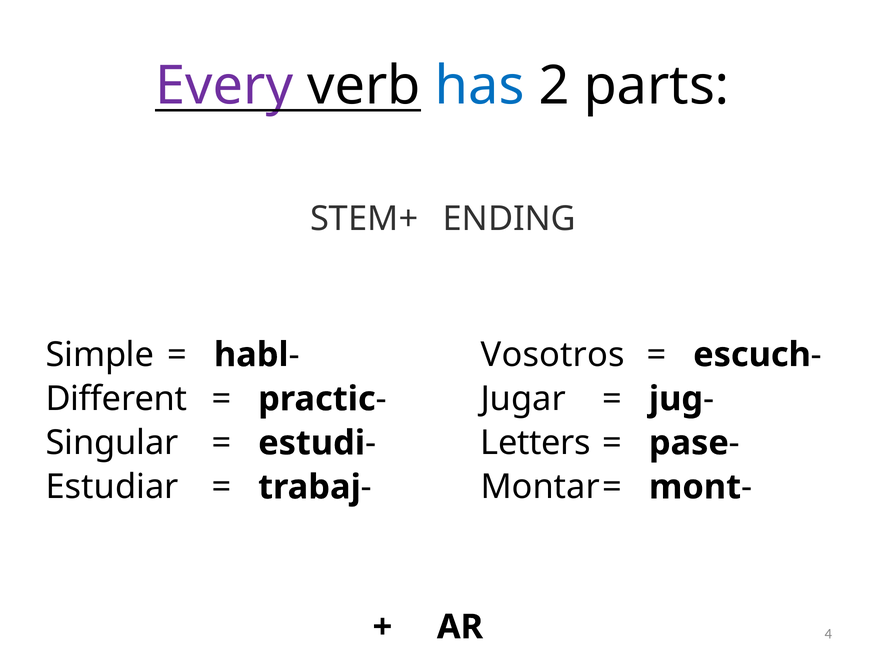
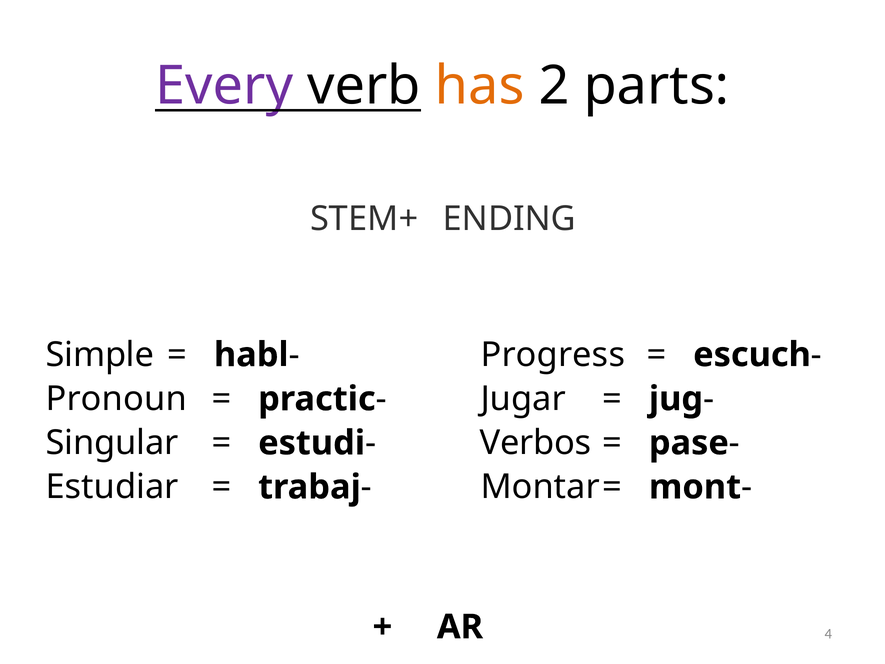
has colour: blue -> orange
Vosotros: Vosotros -> Progress
Different: Different -> Pronoun
Letters: Letters -> Verbos
